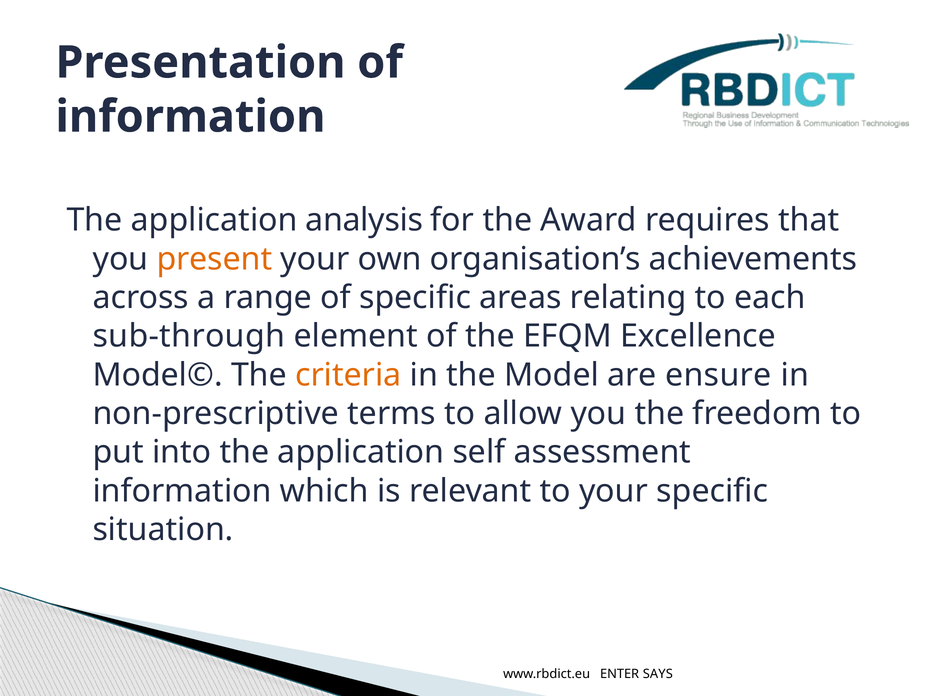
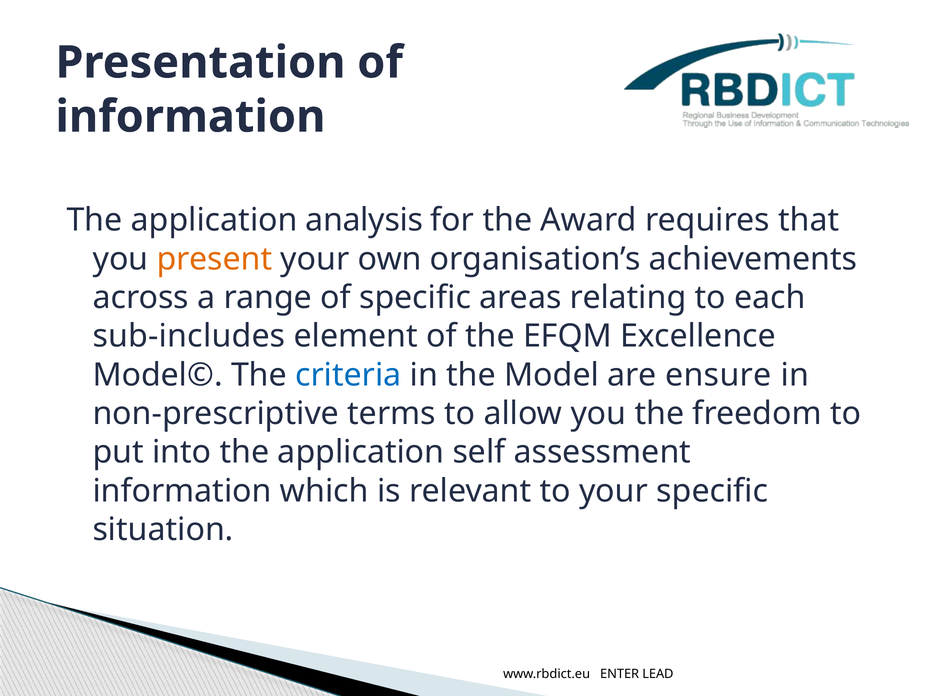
sub-through: sub-through -> sub-includes
criteria colour: orange -> blue
SAYS: SAYS -> LEAD
